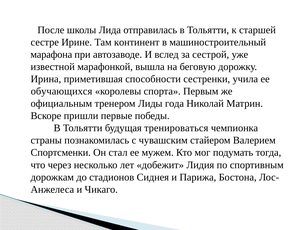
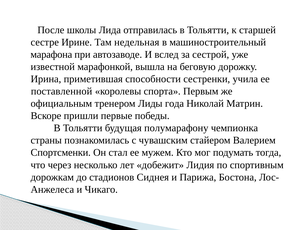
континент: континент -> недельная
обучающихся: обучающихся -> поставленной
тренироваться: тренироваться -> полумарафону
